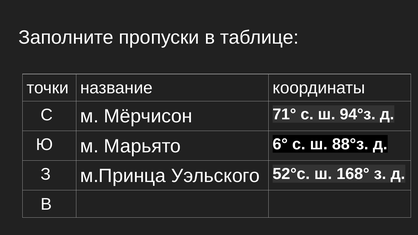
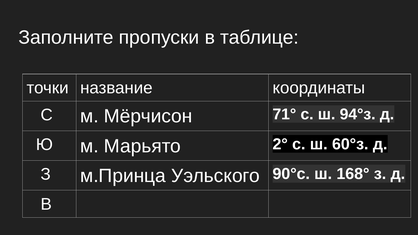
6°: 6° -> 2°
88°з: 88°з -> 60°з
52°с: 52°с -> 90°с
